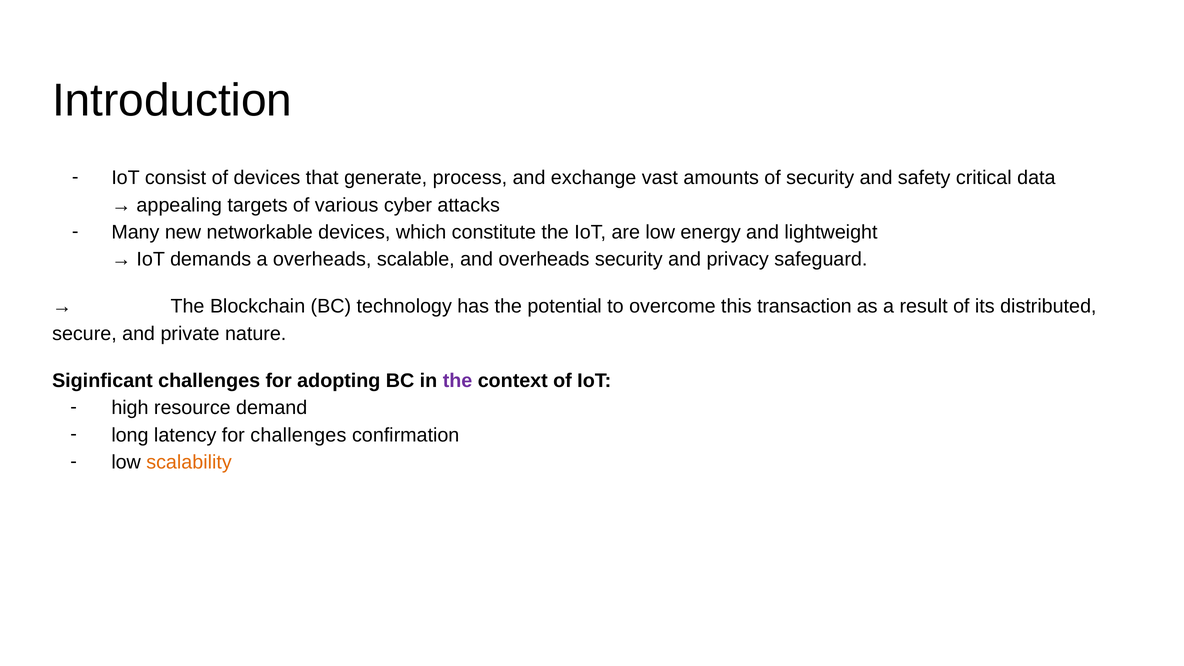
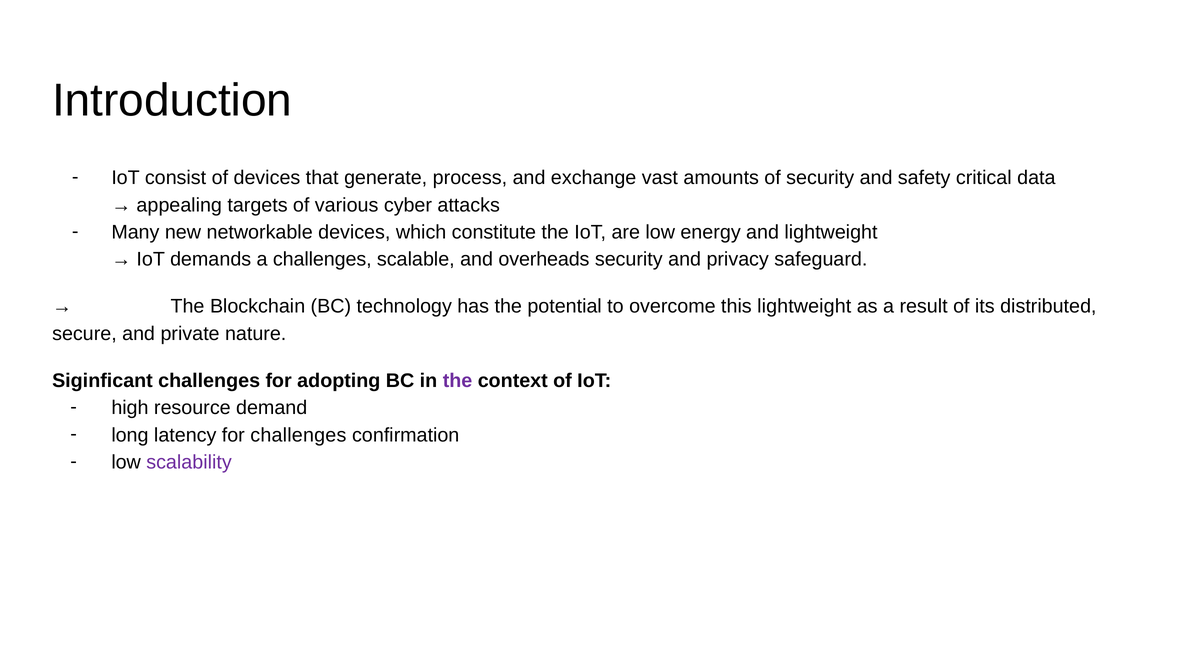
a overheads: overheads -> challenges
this transaction: transaction -> lightweight
scalability colour: orange -> purple
